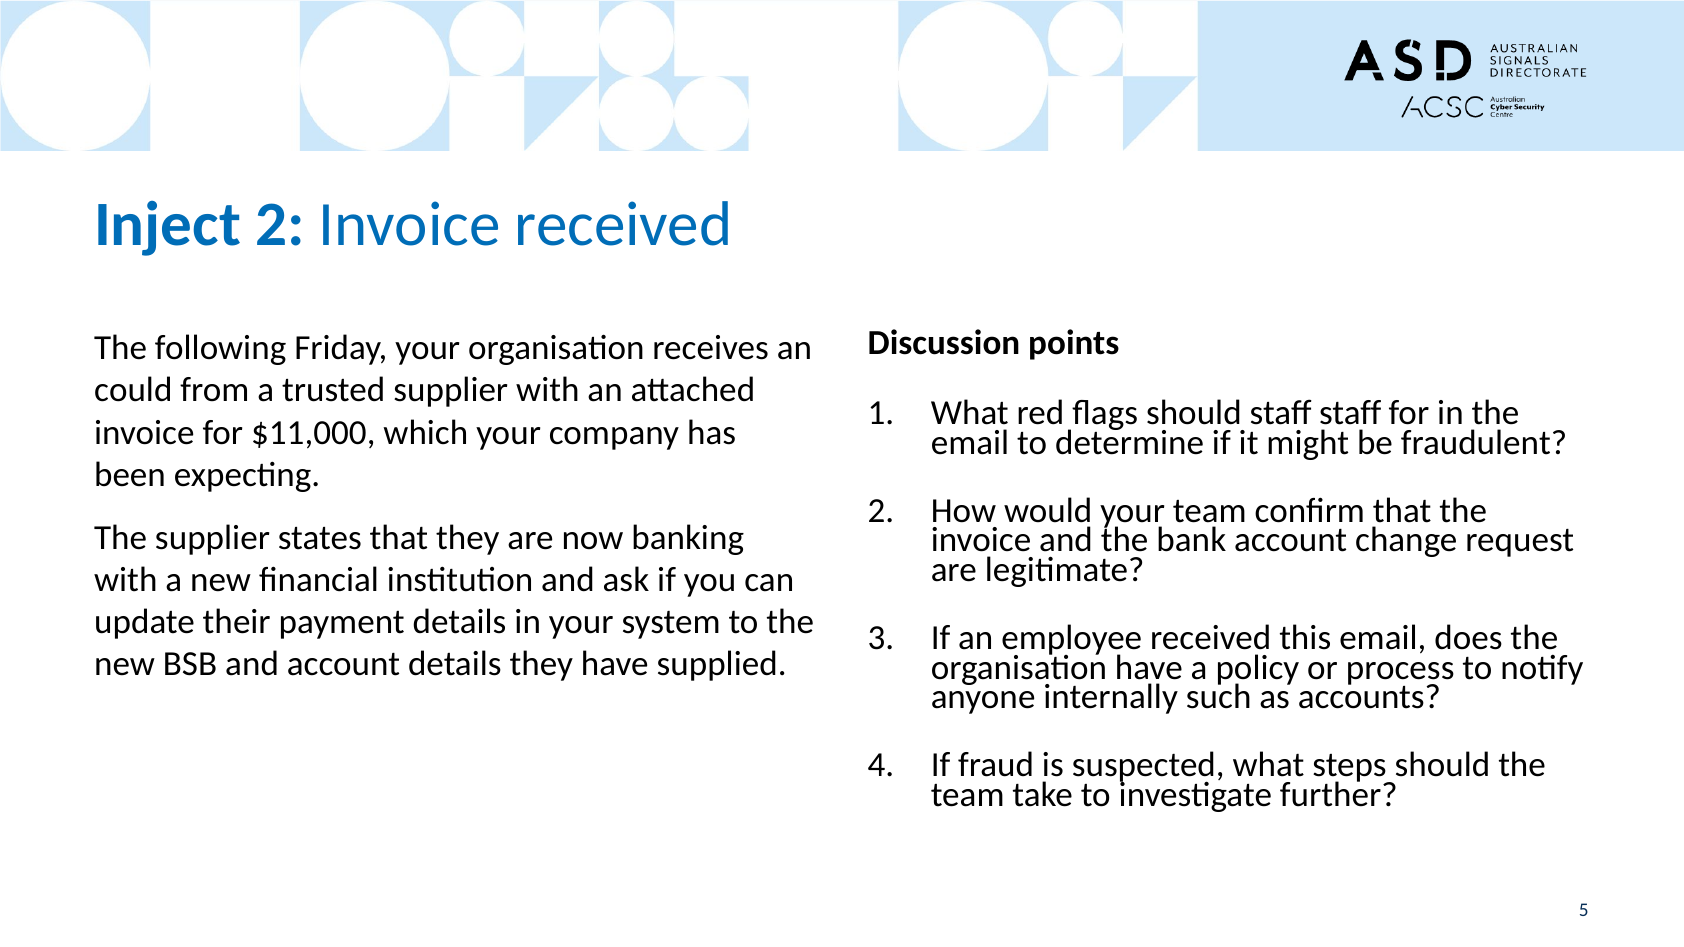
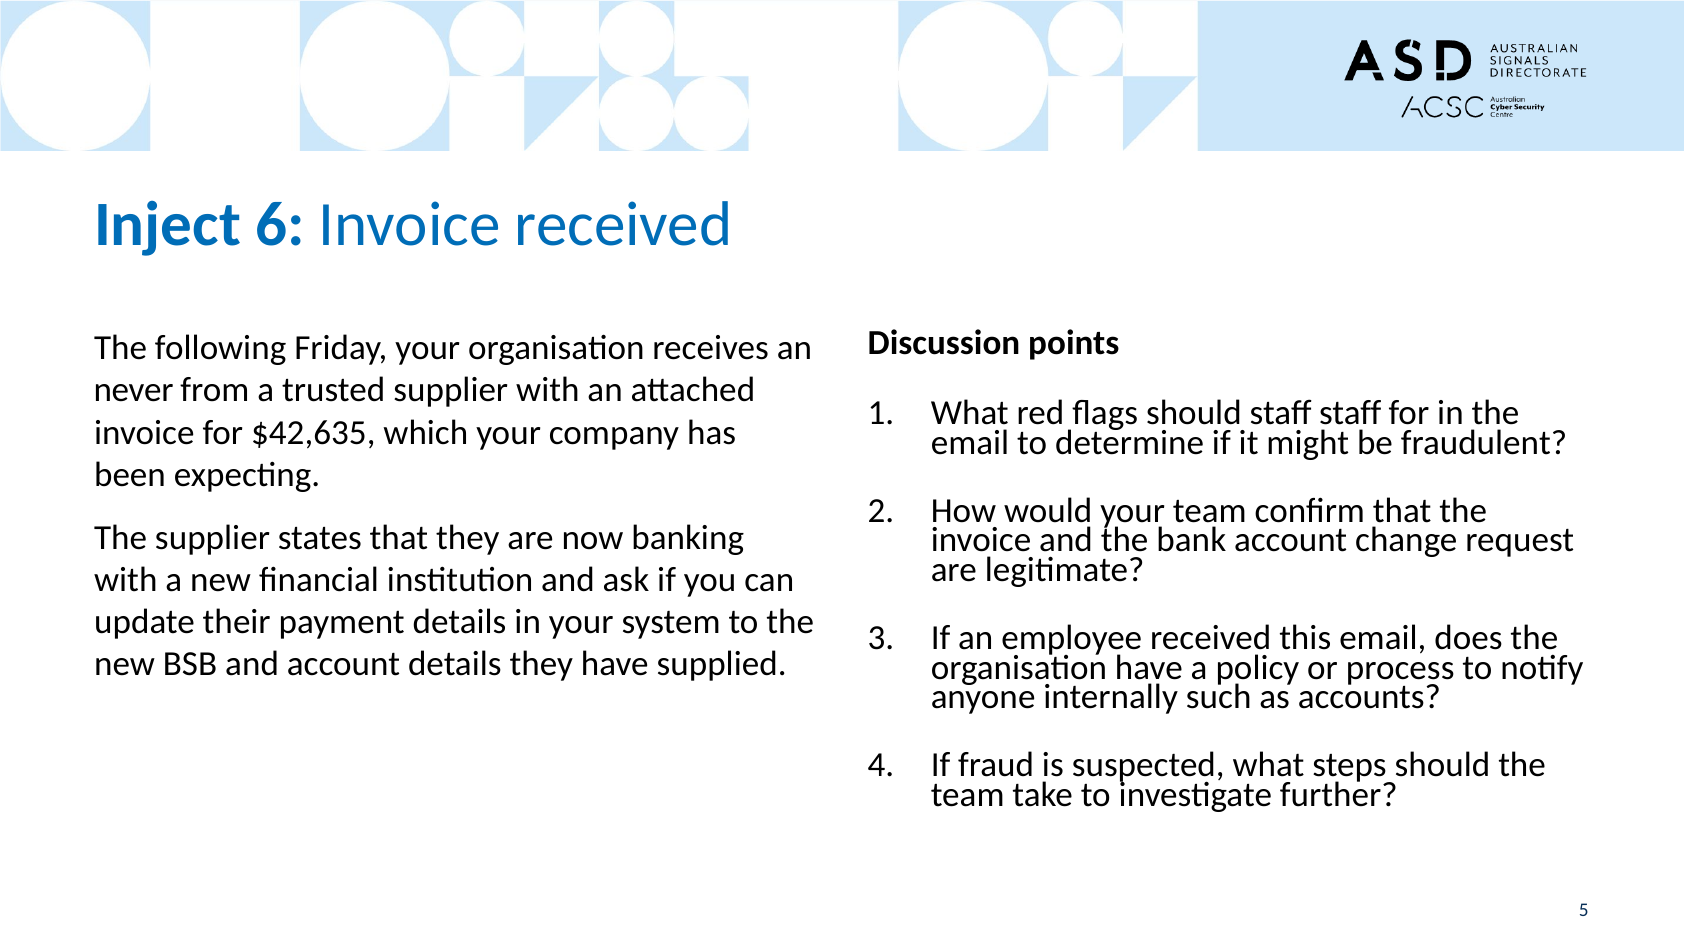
Inject 2: 2 -> 6
could: could -> never
$11,000: $11,000 -> $42,635
